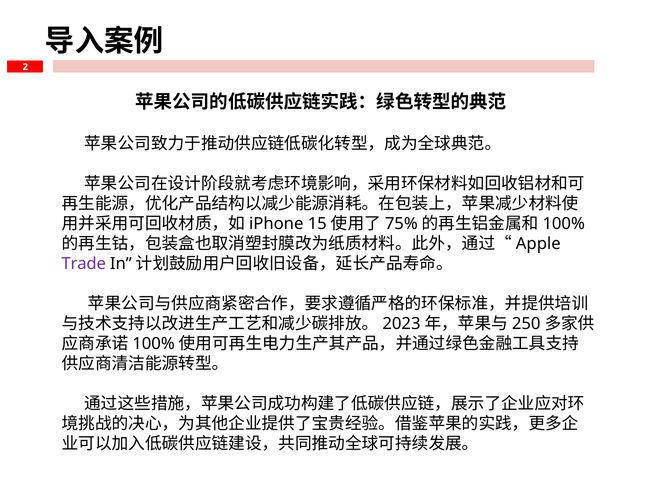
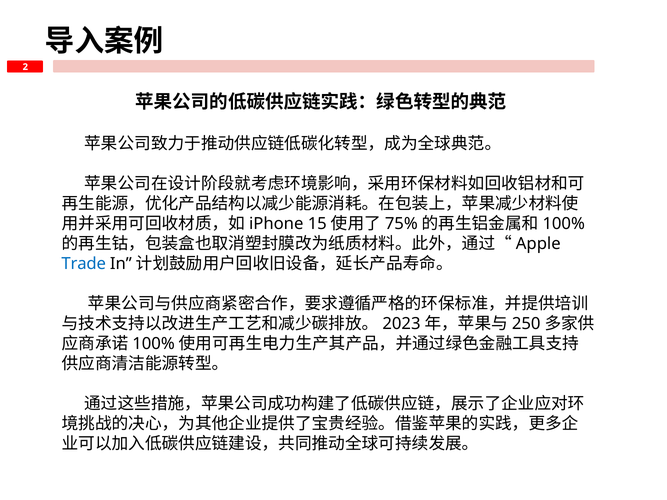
Trade colour: purple -> blue
